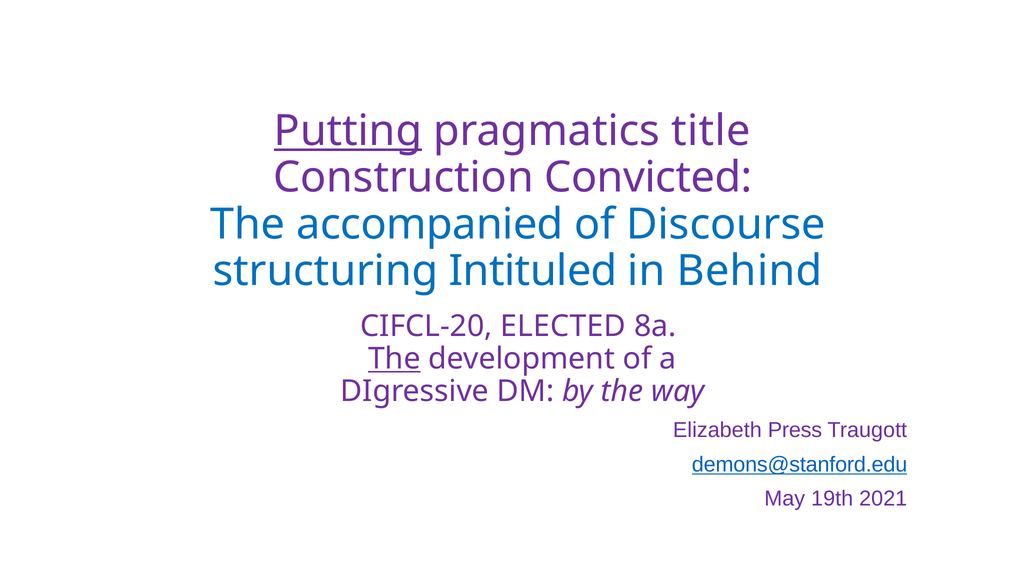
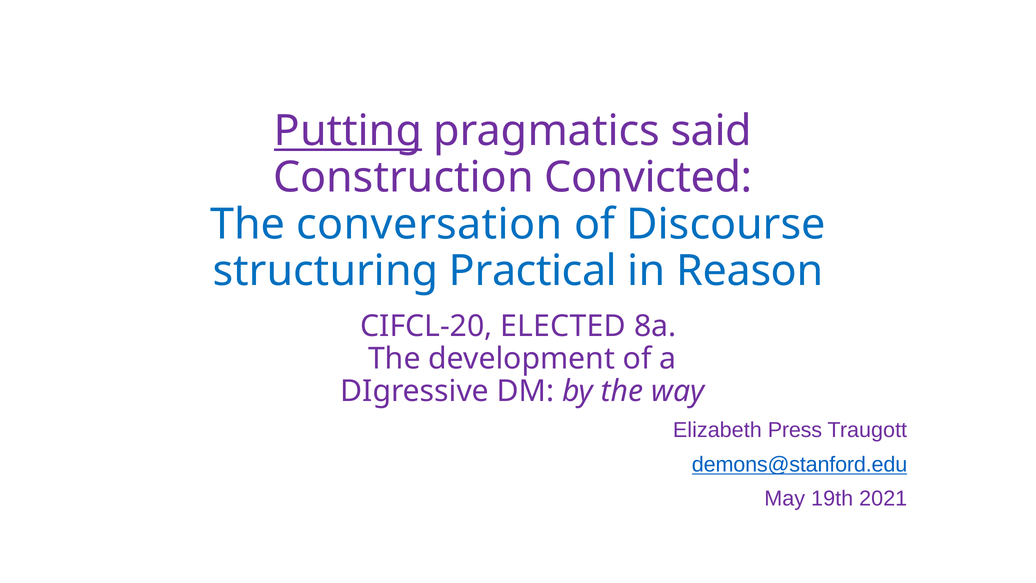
title: title -> said
accompanied: accompanied -> conversation
Intituled: Intituled -> Practical
Behind: Behind -> Reason
The at (394, 359) underline: present -> none
